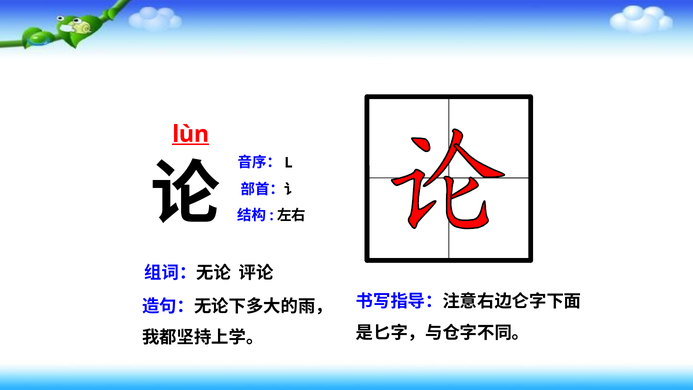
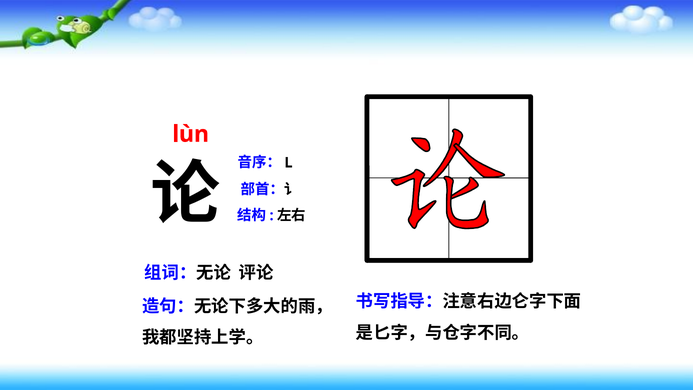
lùn underline: present -> none
